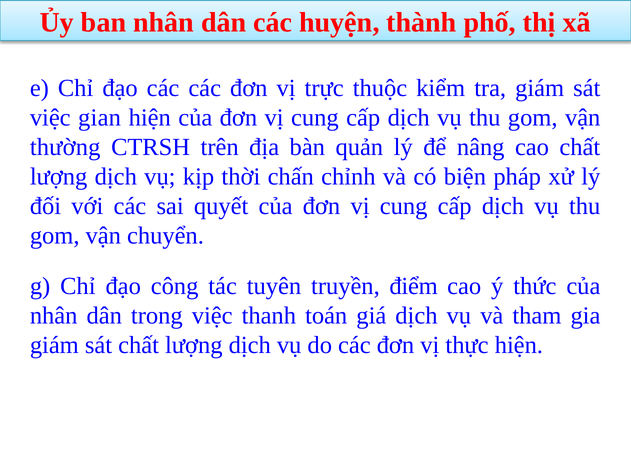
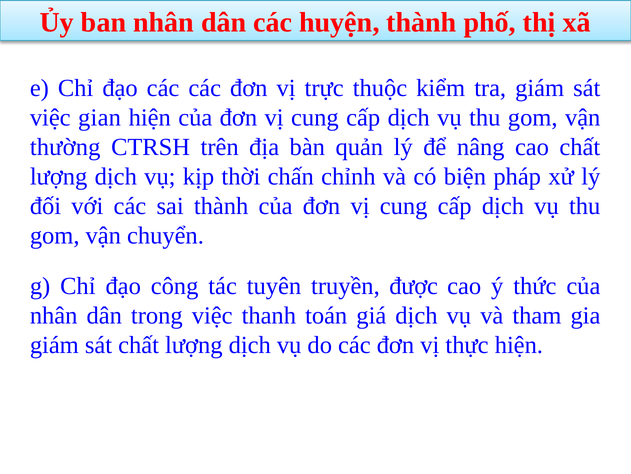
sai quyết: quyết -> thành
điểm: điểm -> được
